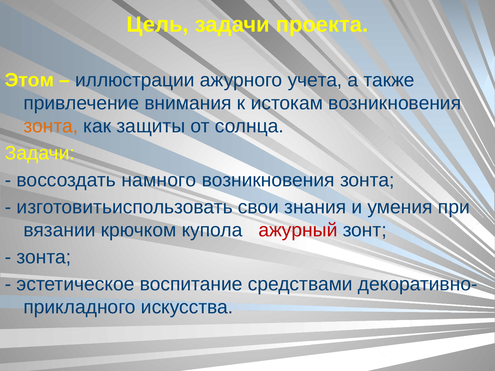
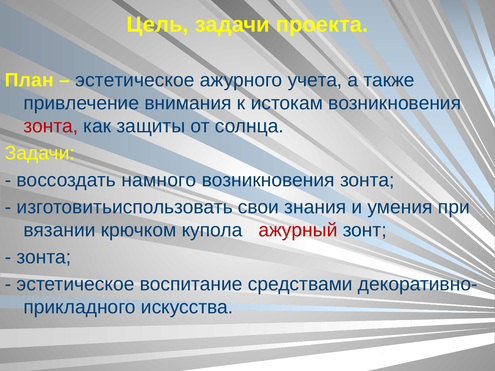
Этом: Этом -> План
иллюстрации at (135, 80): иллюстрации -> эстетическое
зонта at (51, 126) colour: orange -> red
